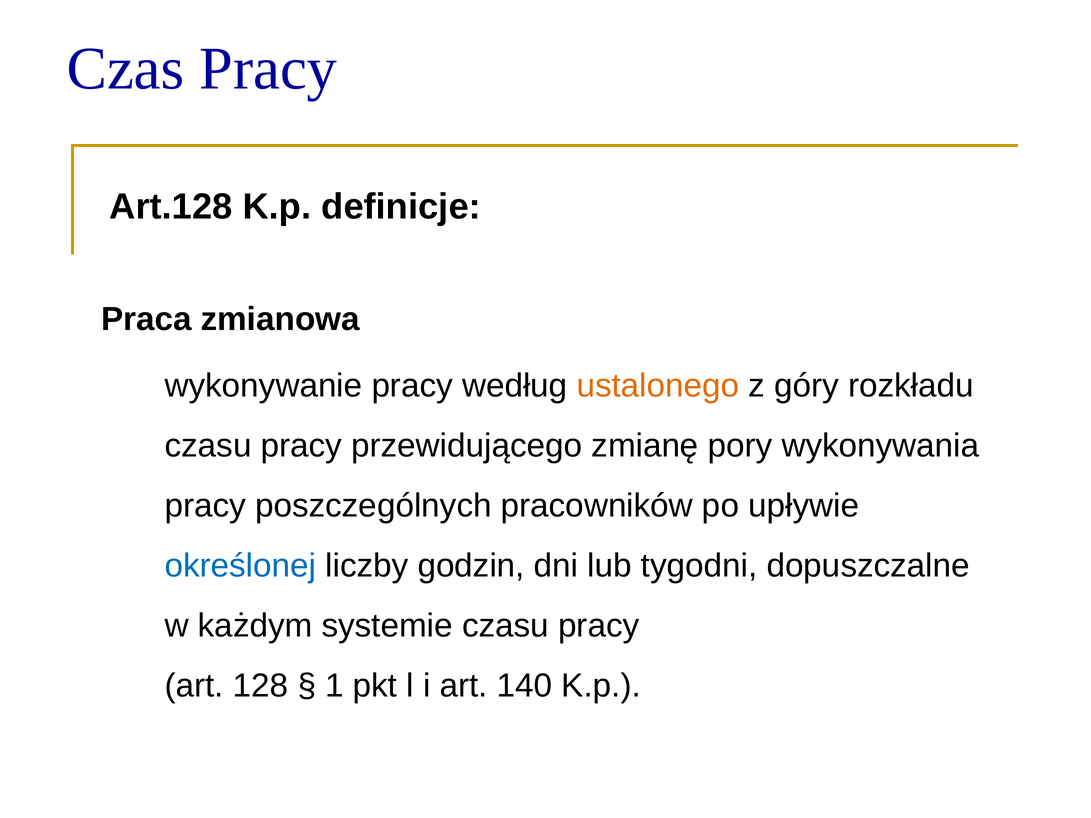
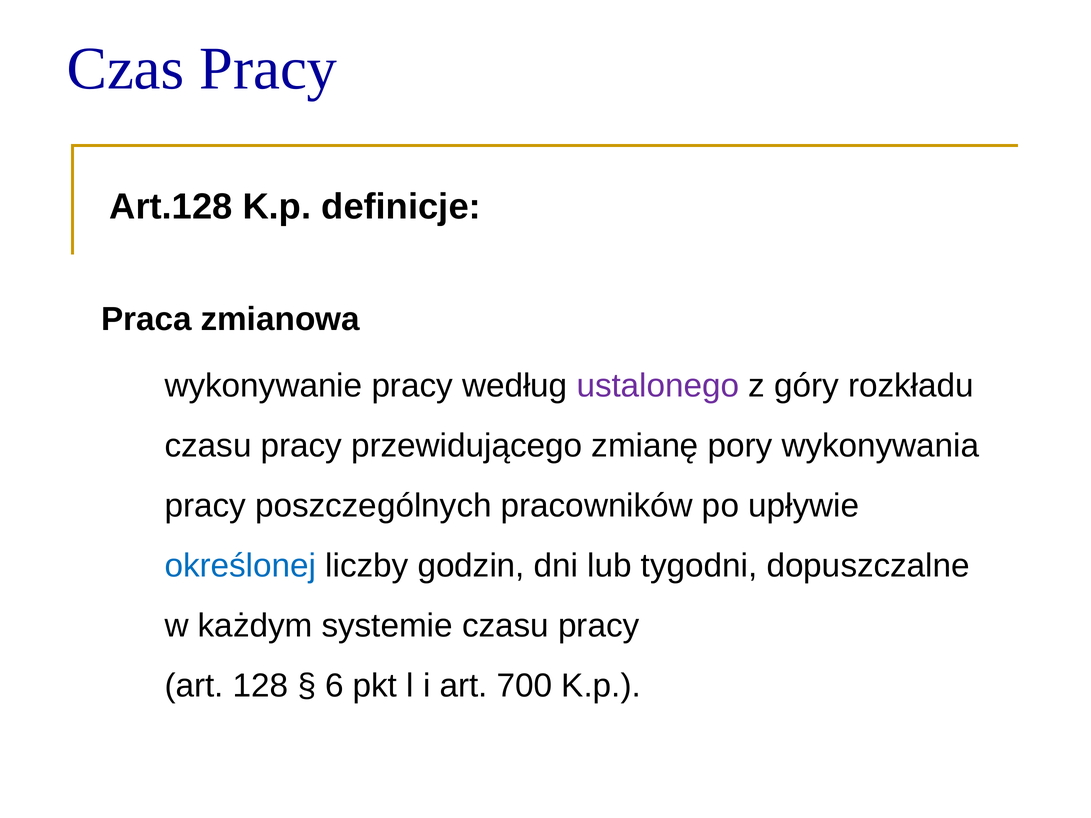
ustalonego colour: orange -> purple
1: 1 -> 6
140: 140 -> 700
